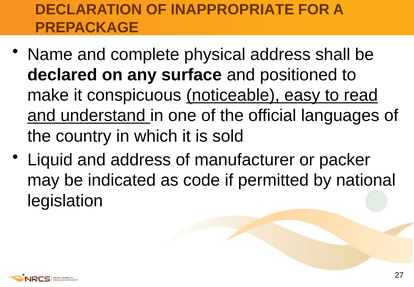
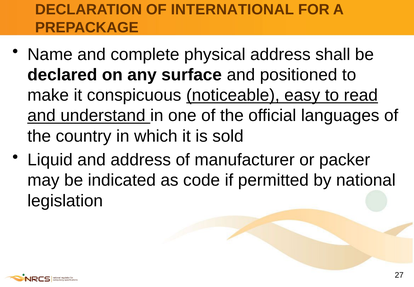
INAPPROPRIATE: INAPPROPRIATE -> INTERNATIONAL
